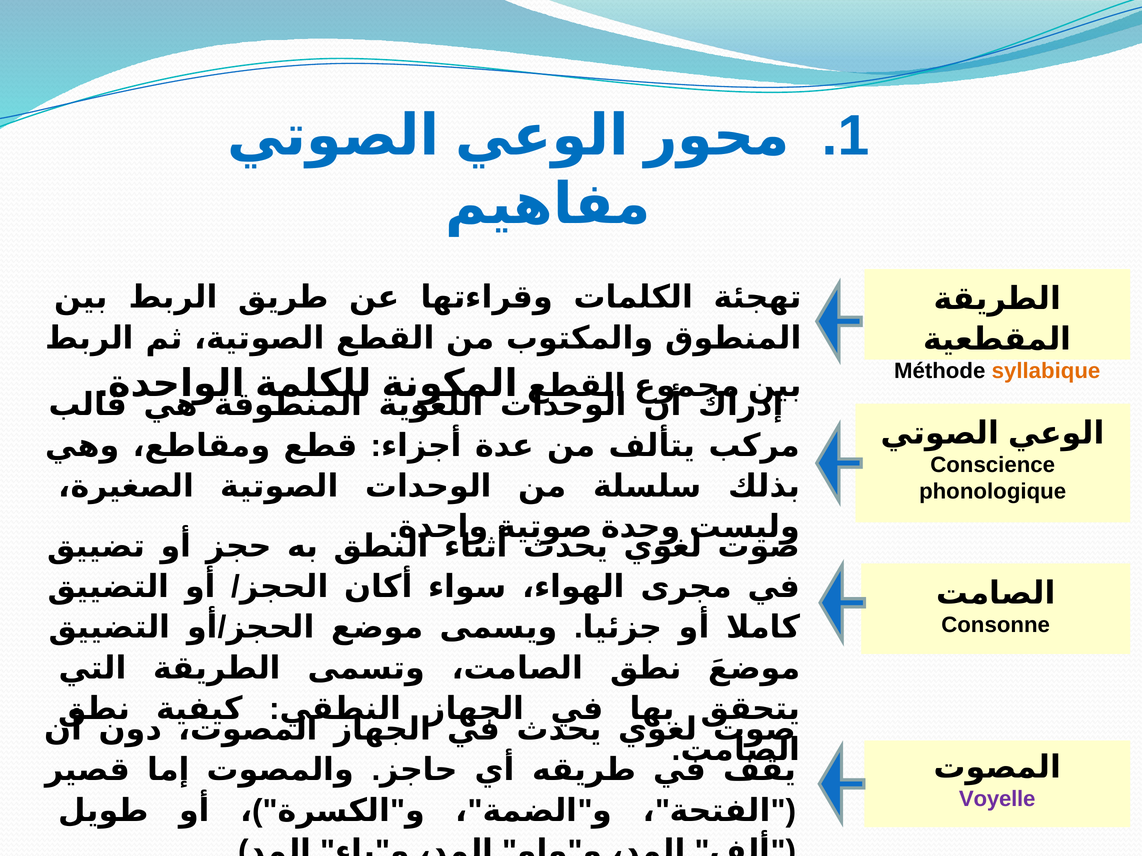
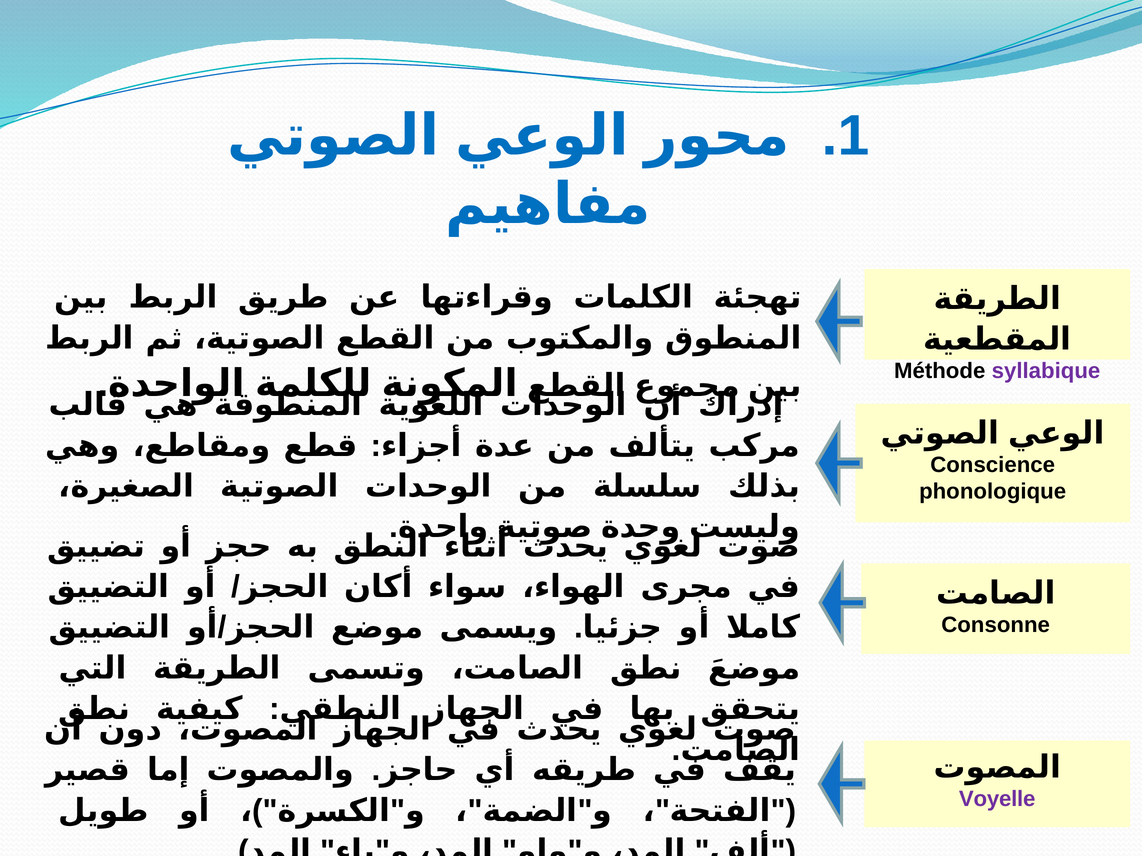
syllabique colour: orange -> purple
